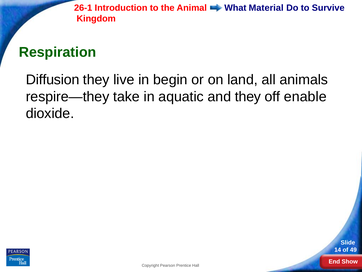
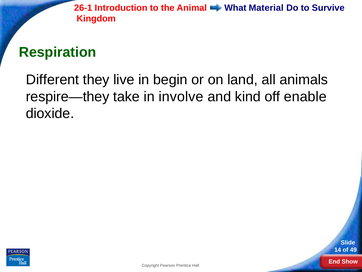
Diffusion: Diffusion -> Different
aquatic: aquatic -> involve
and they: they -> kind
